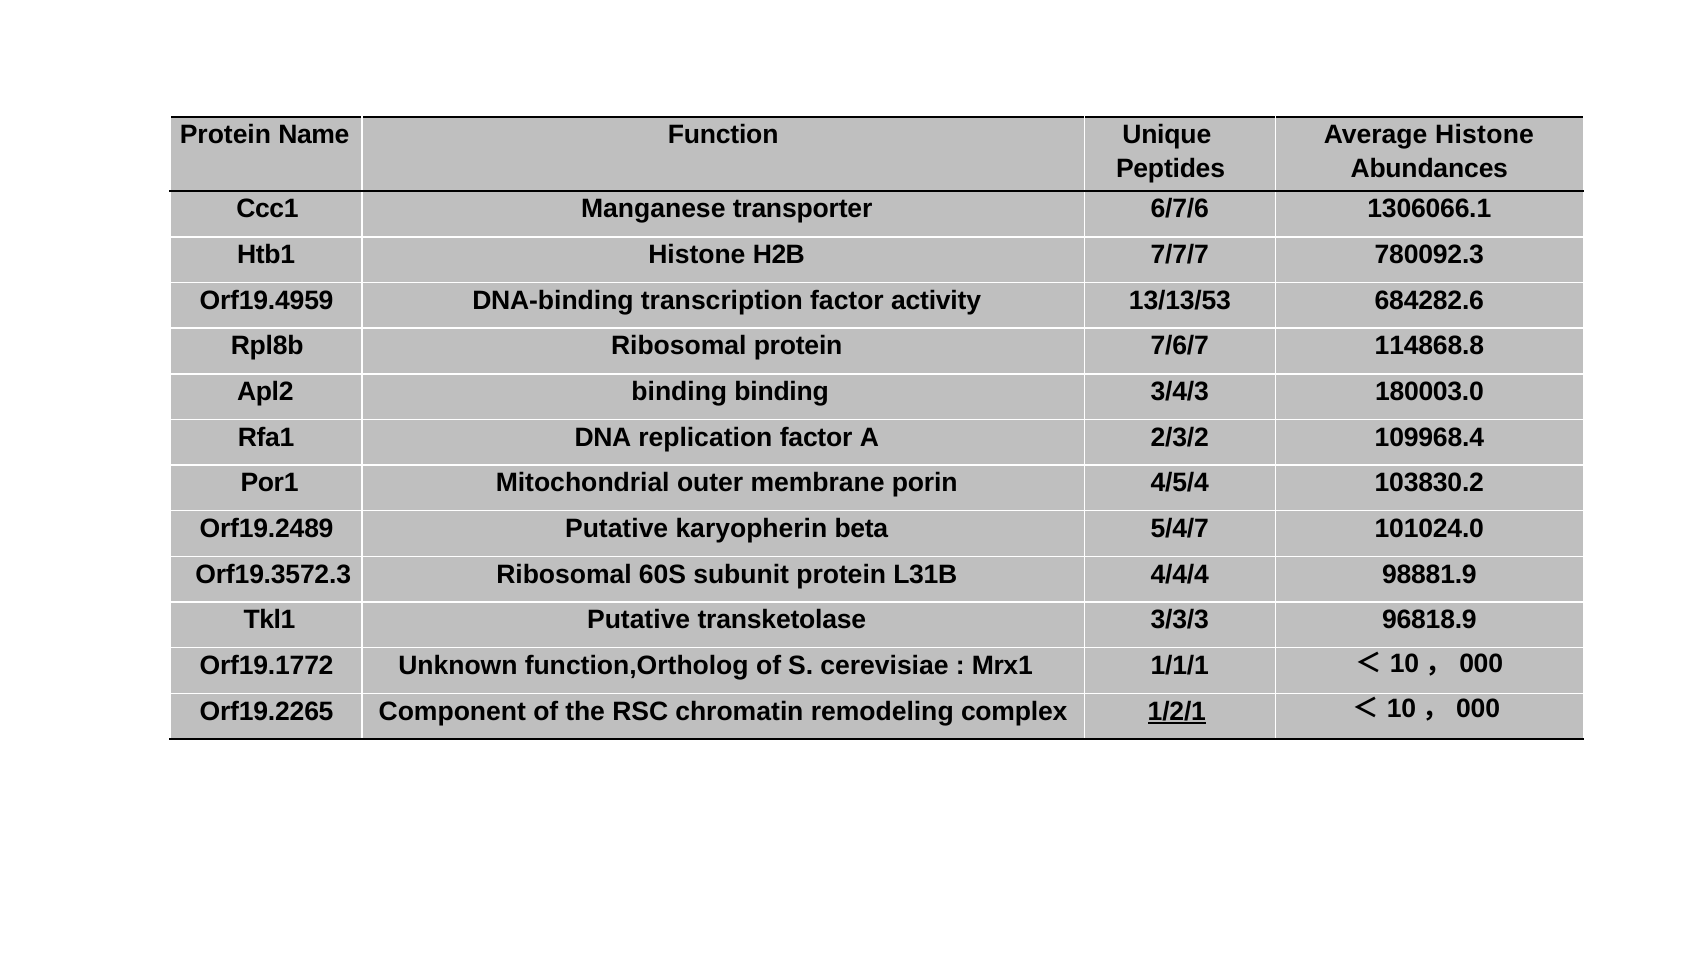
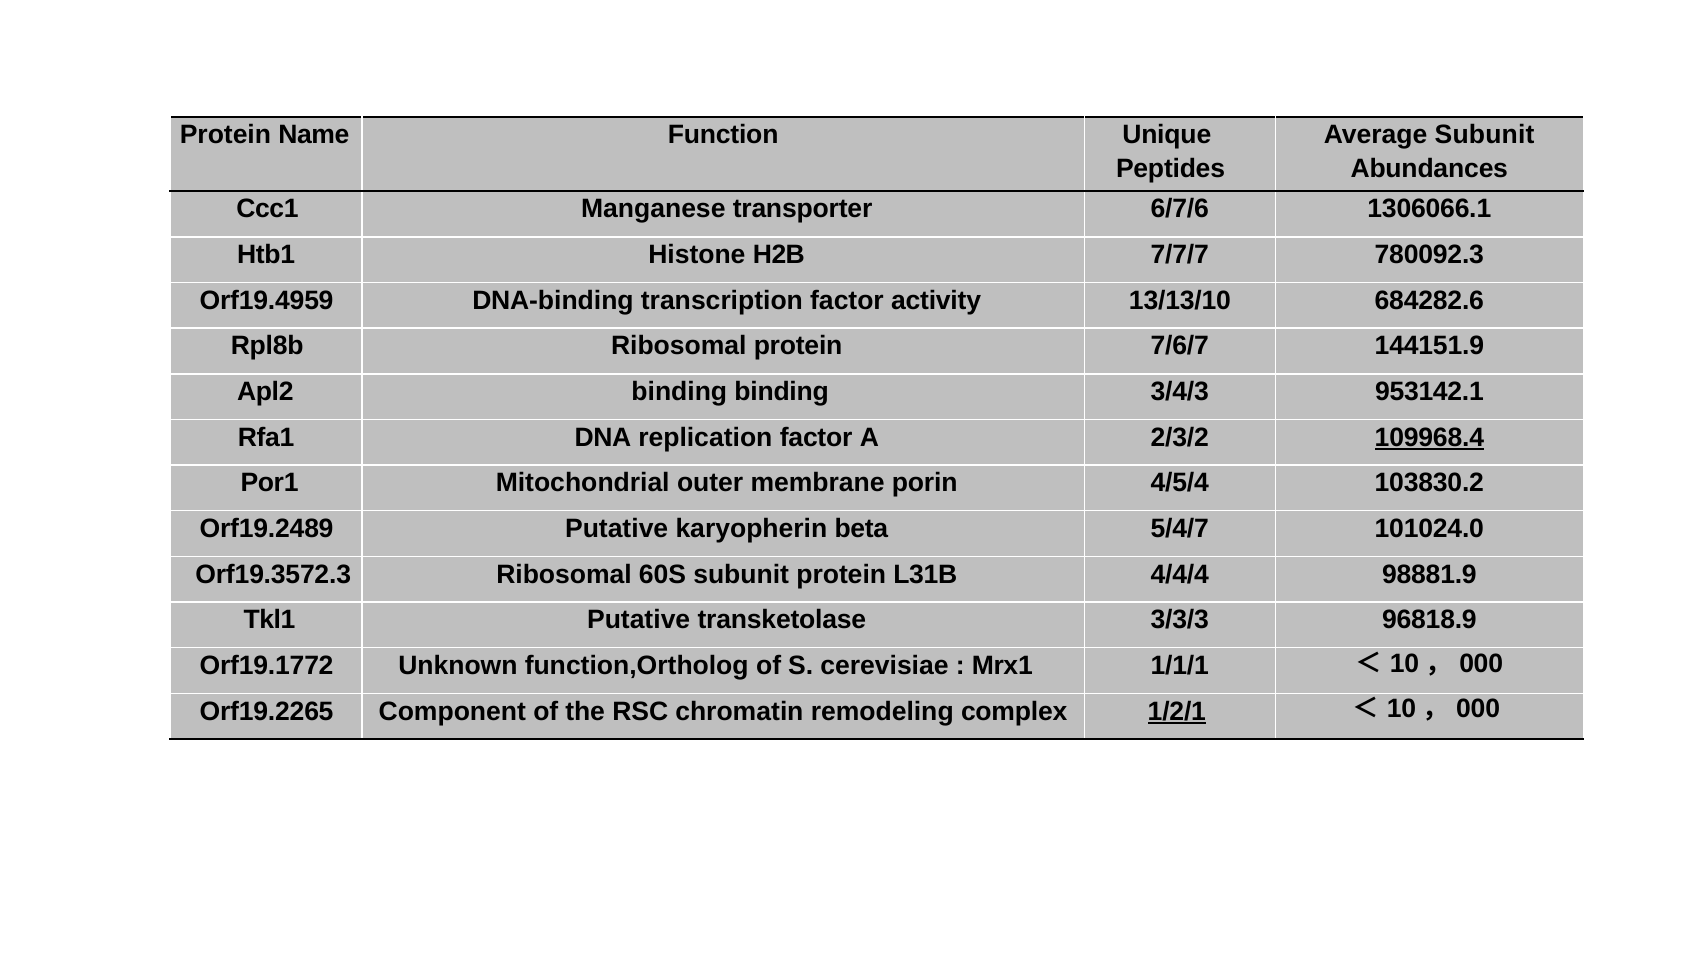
Average Histone: Histone -> Subunit
13/13/53: 13/13/53 -> 13/13/10
114868.8: 114868.8 -> 144151.9
180003.0: 180003.0 -> 953142.1
109968.4 underline: none -> present
